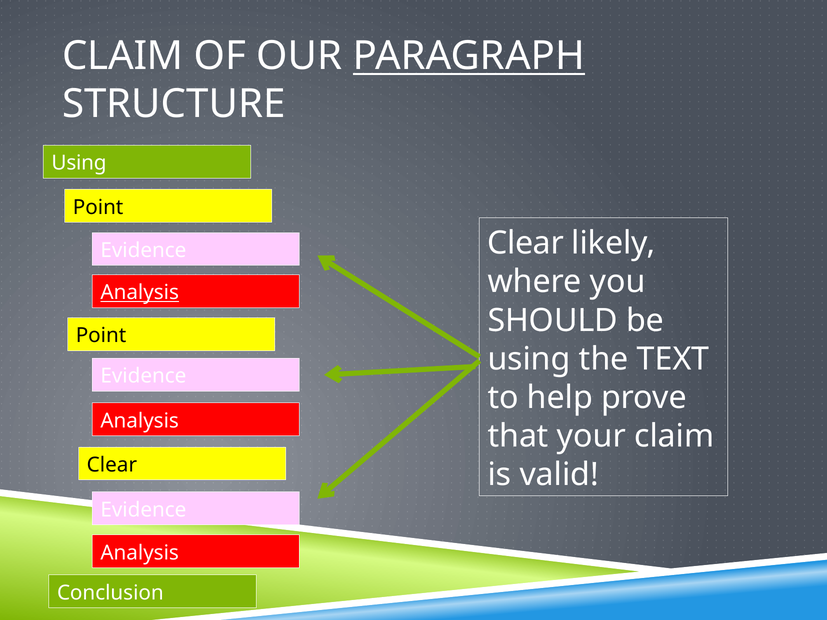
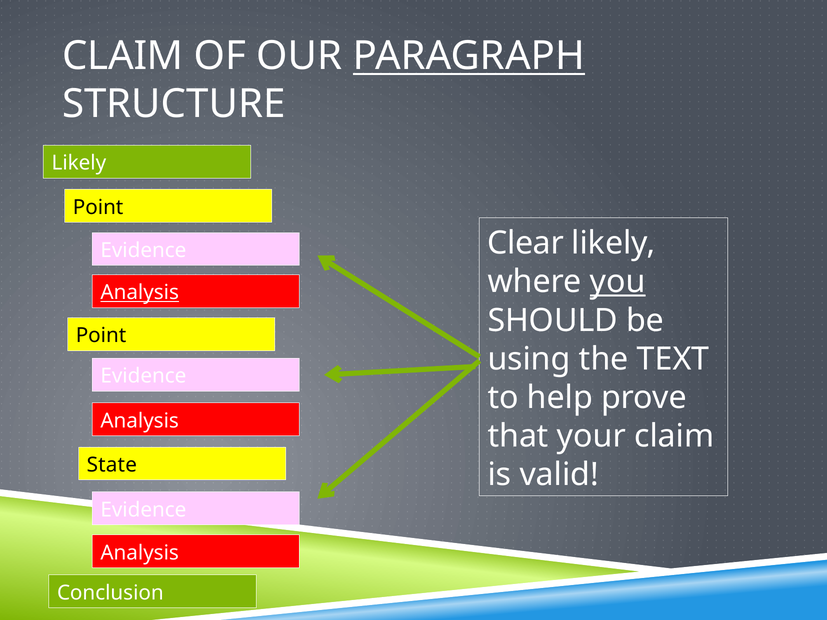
Using at (79, 163): Using -> Likely
you underline: none -> present
Clear at (112, 465): Clear -> State
